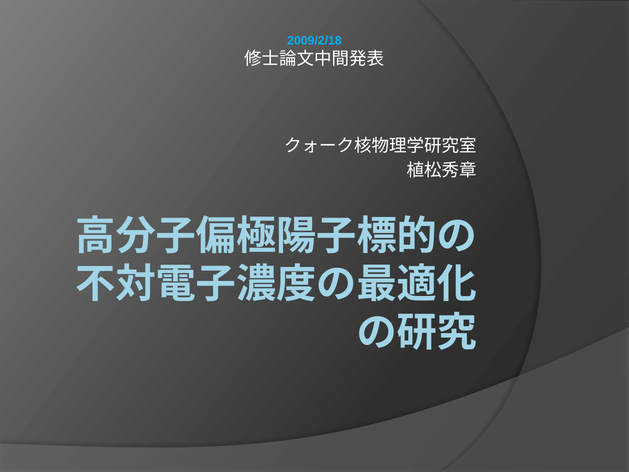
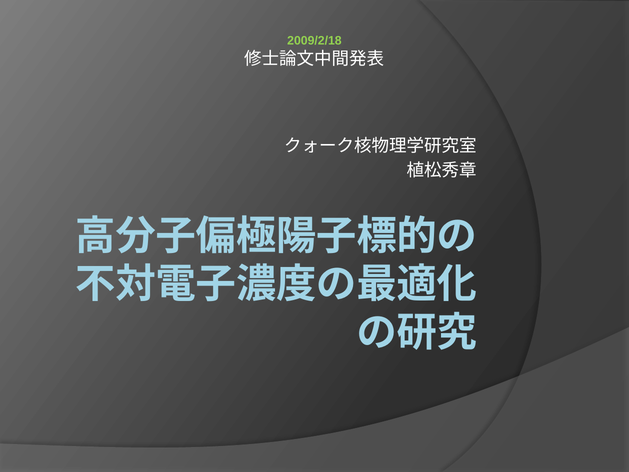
2009/2/18 colour: light blue -> light green
